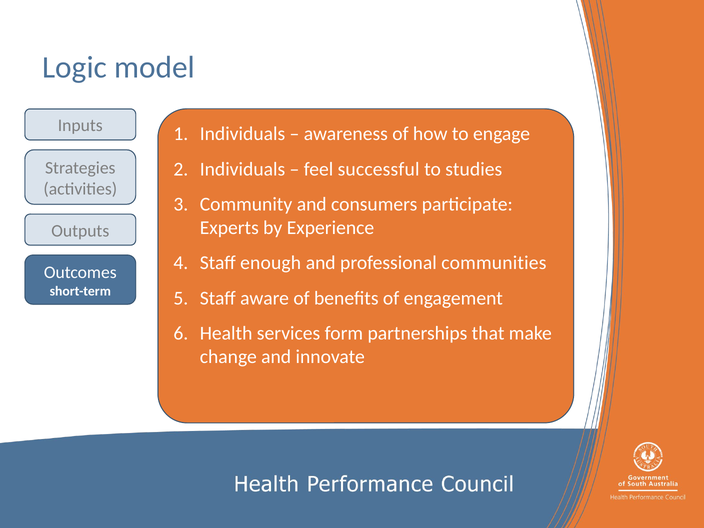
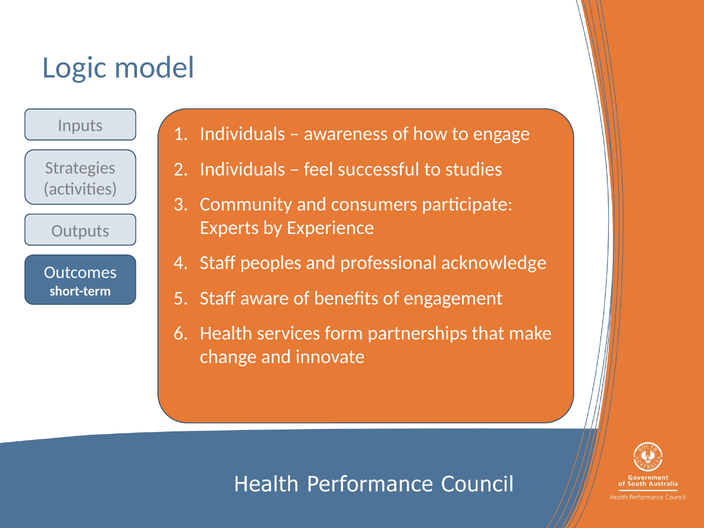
enough: enough -> peoples
communities: communities -> acknowledge
